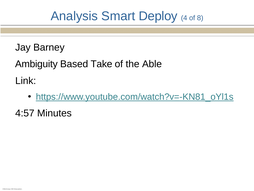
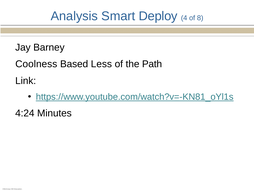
Ambiguity: Ambiguity -> Coolness
Take: Take -> Less
Able: Able -> Path
4:57: 4:57 -> 4:24
